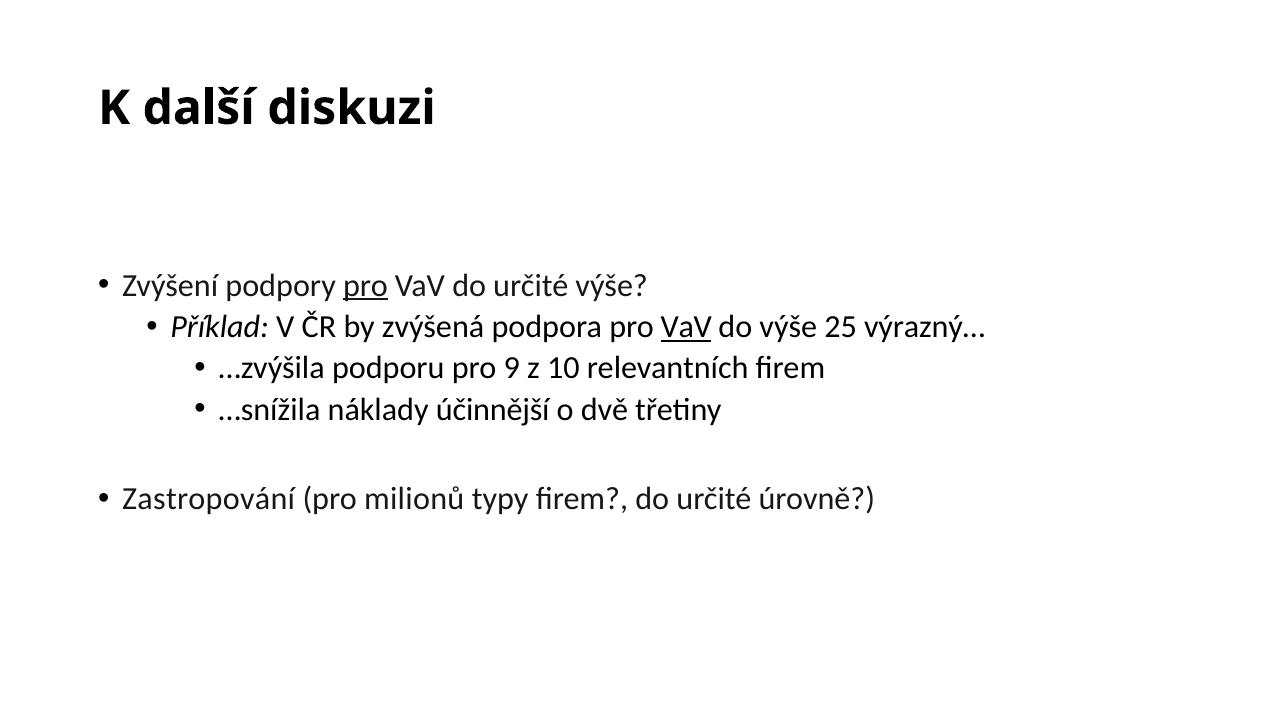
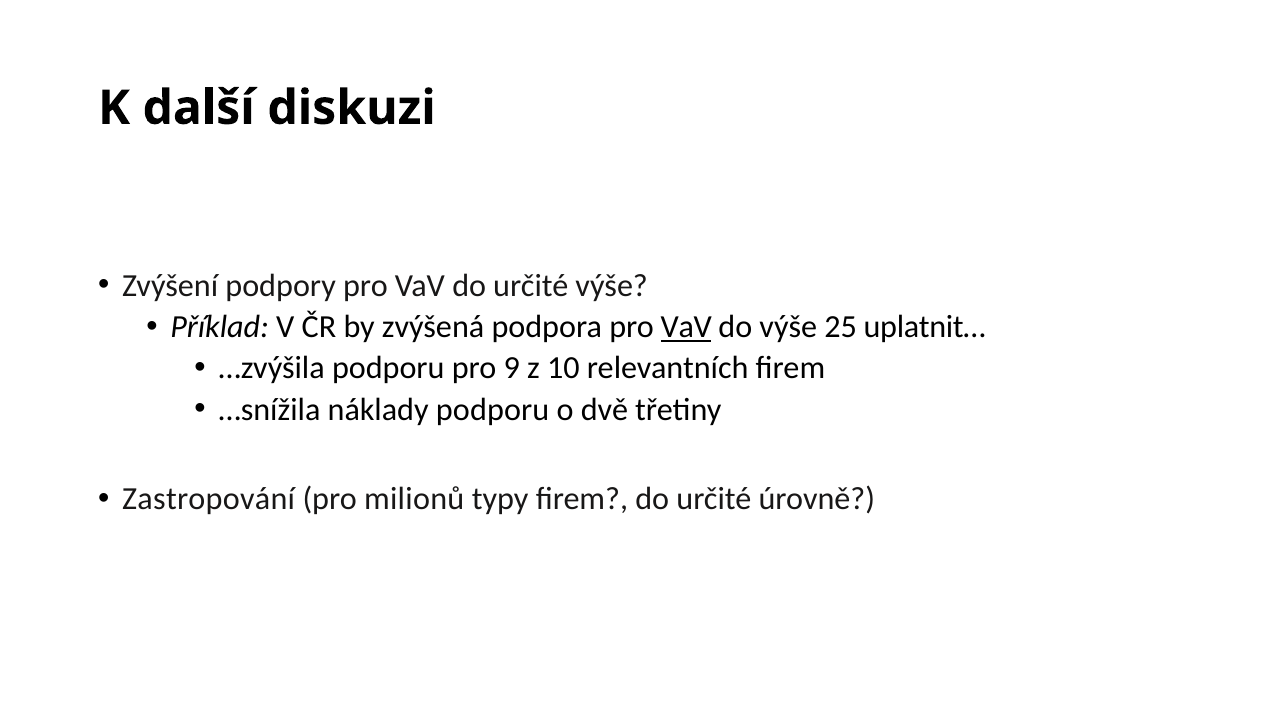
pro at (365, 286) underline: present -> none
výrazný…: výrazný… -> uplatnit…
náklady účinnější: účinnější -> podporu
